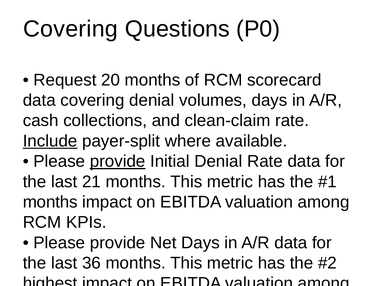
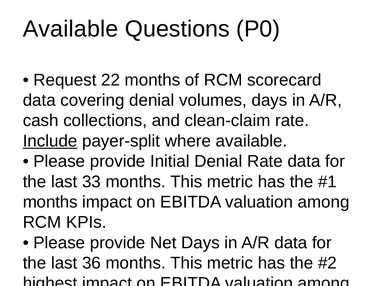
Covering at (71, 29): Covering -> Available
20: 20 -> 22
provide at (118, 161) underline: present -> none
21: 21 -> 33
